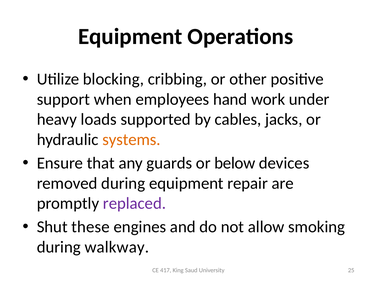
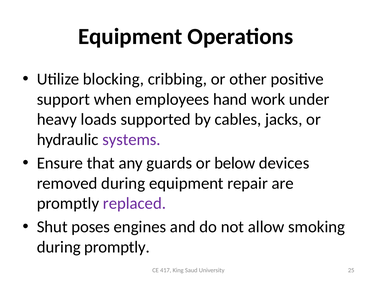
systems colour: orange -> purple
these: these -> poses
during walkway: walkway -> promptly
